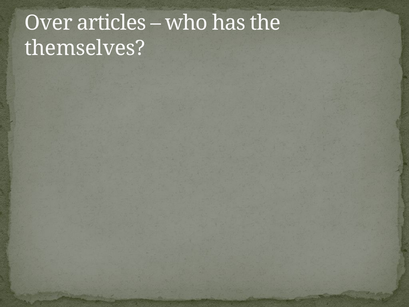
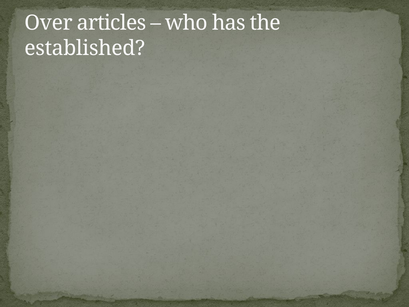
themselves: themselves -> established
